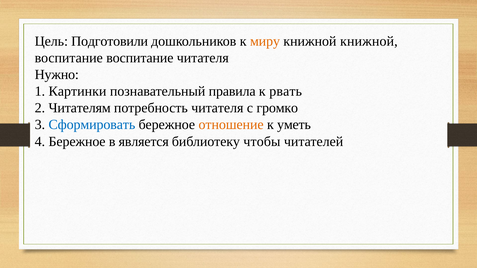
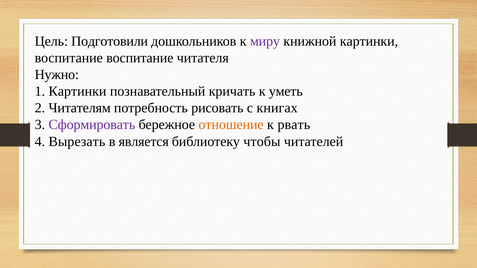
миру colour: orange -> purple
книжной книжной: книжной -> картинки
правила: правила -> кричать
рвать: рвать -> уметь
потребность читателя: читателя -> рисовать
громко: громко -> книгах
Сформировать colour: blue -> purple
уметь: уметь -> рвать
4 Бережное: Бережное -> Вырезать
